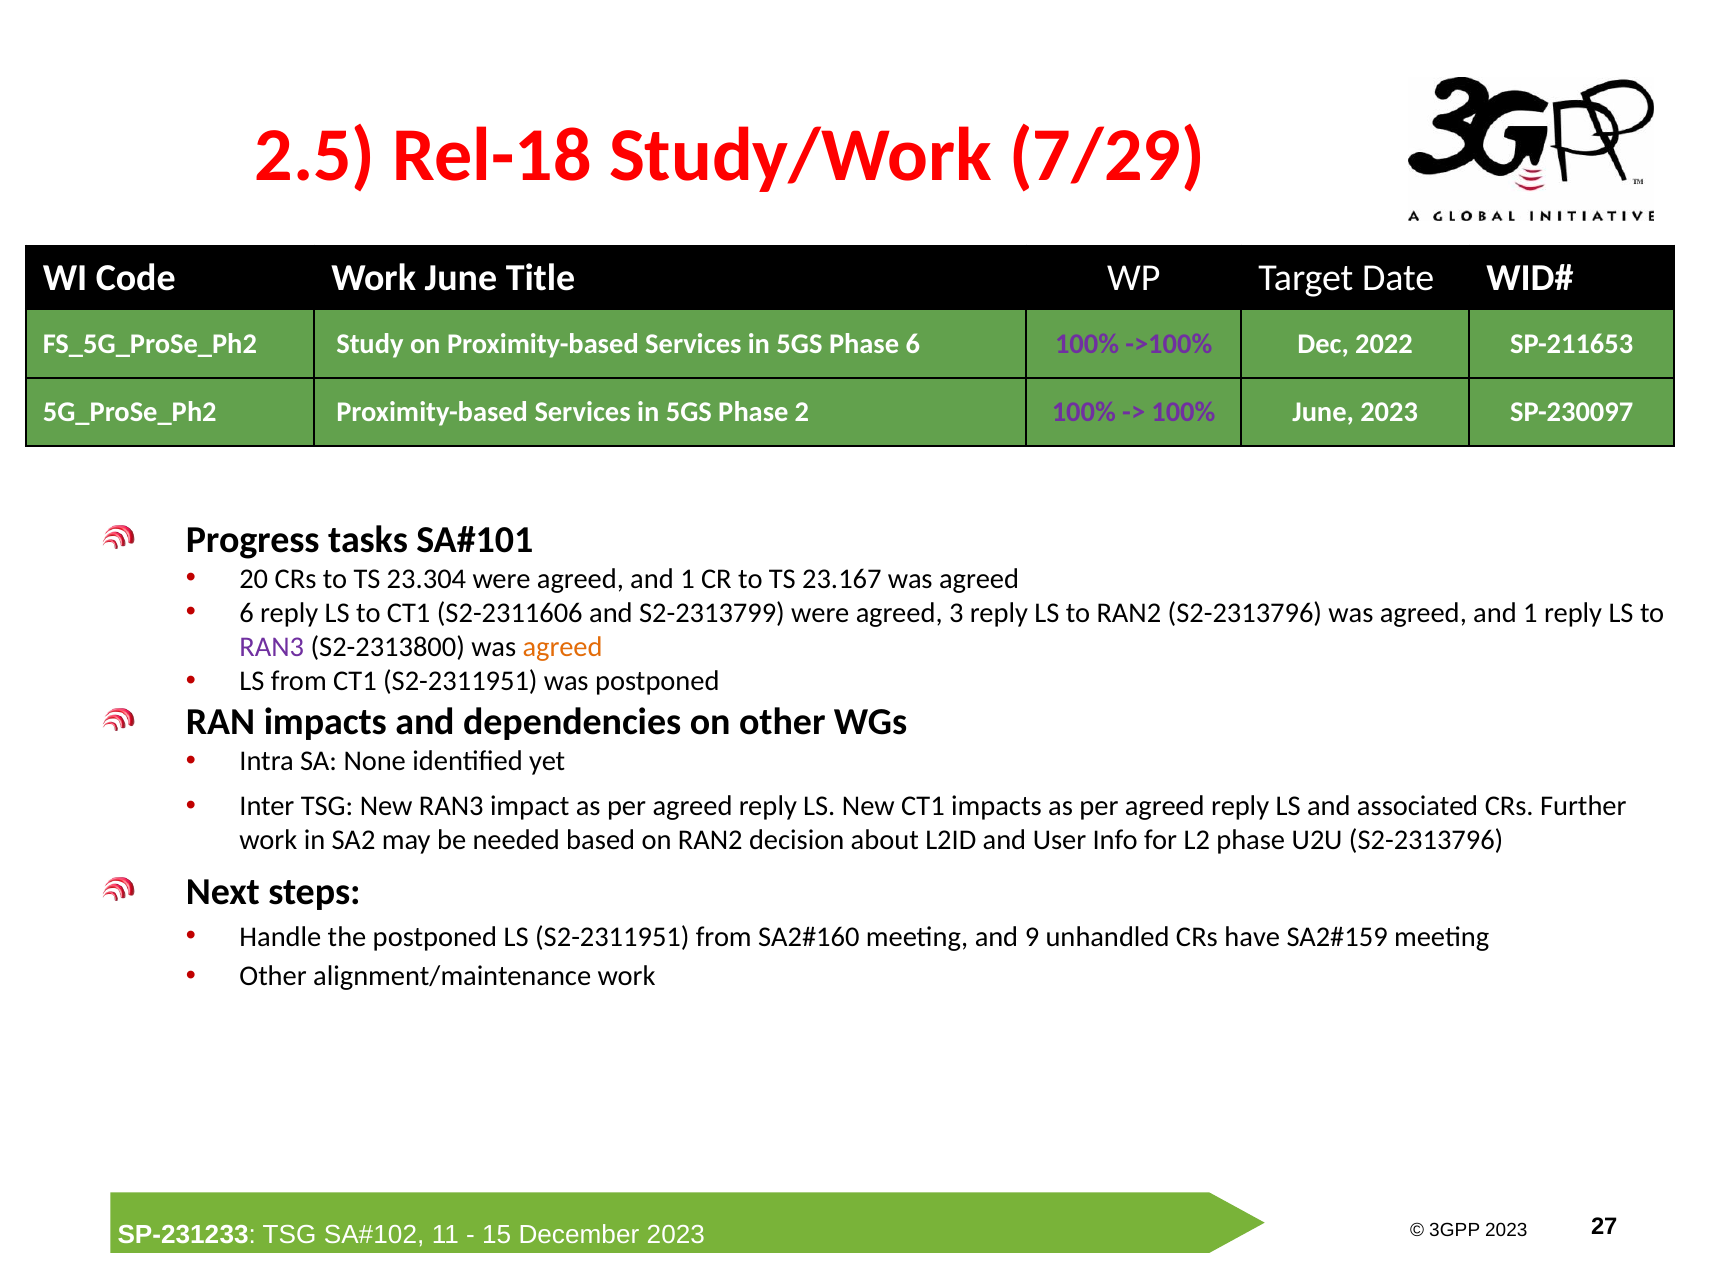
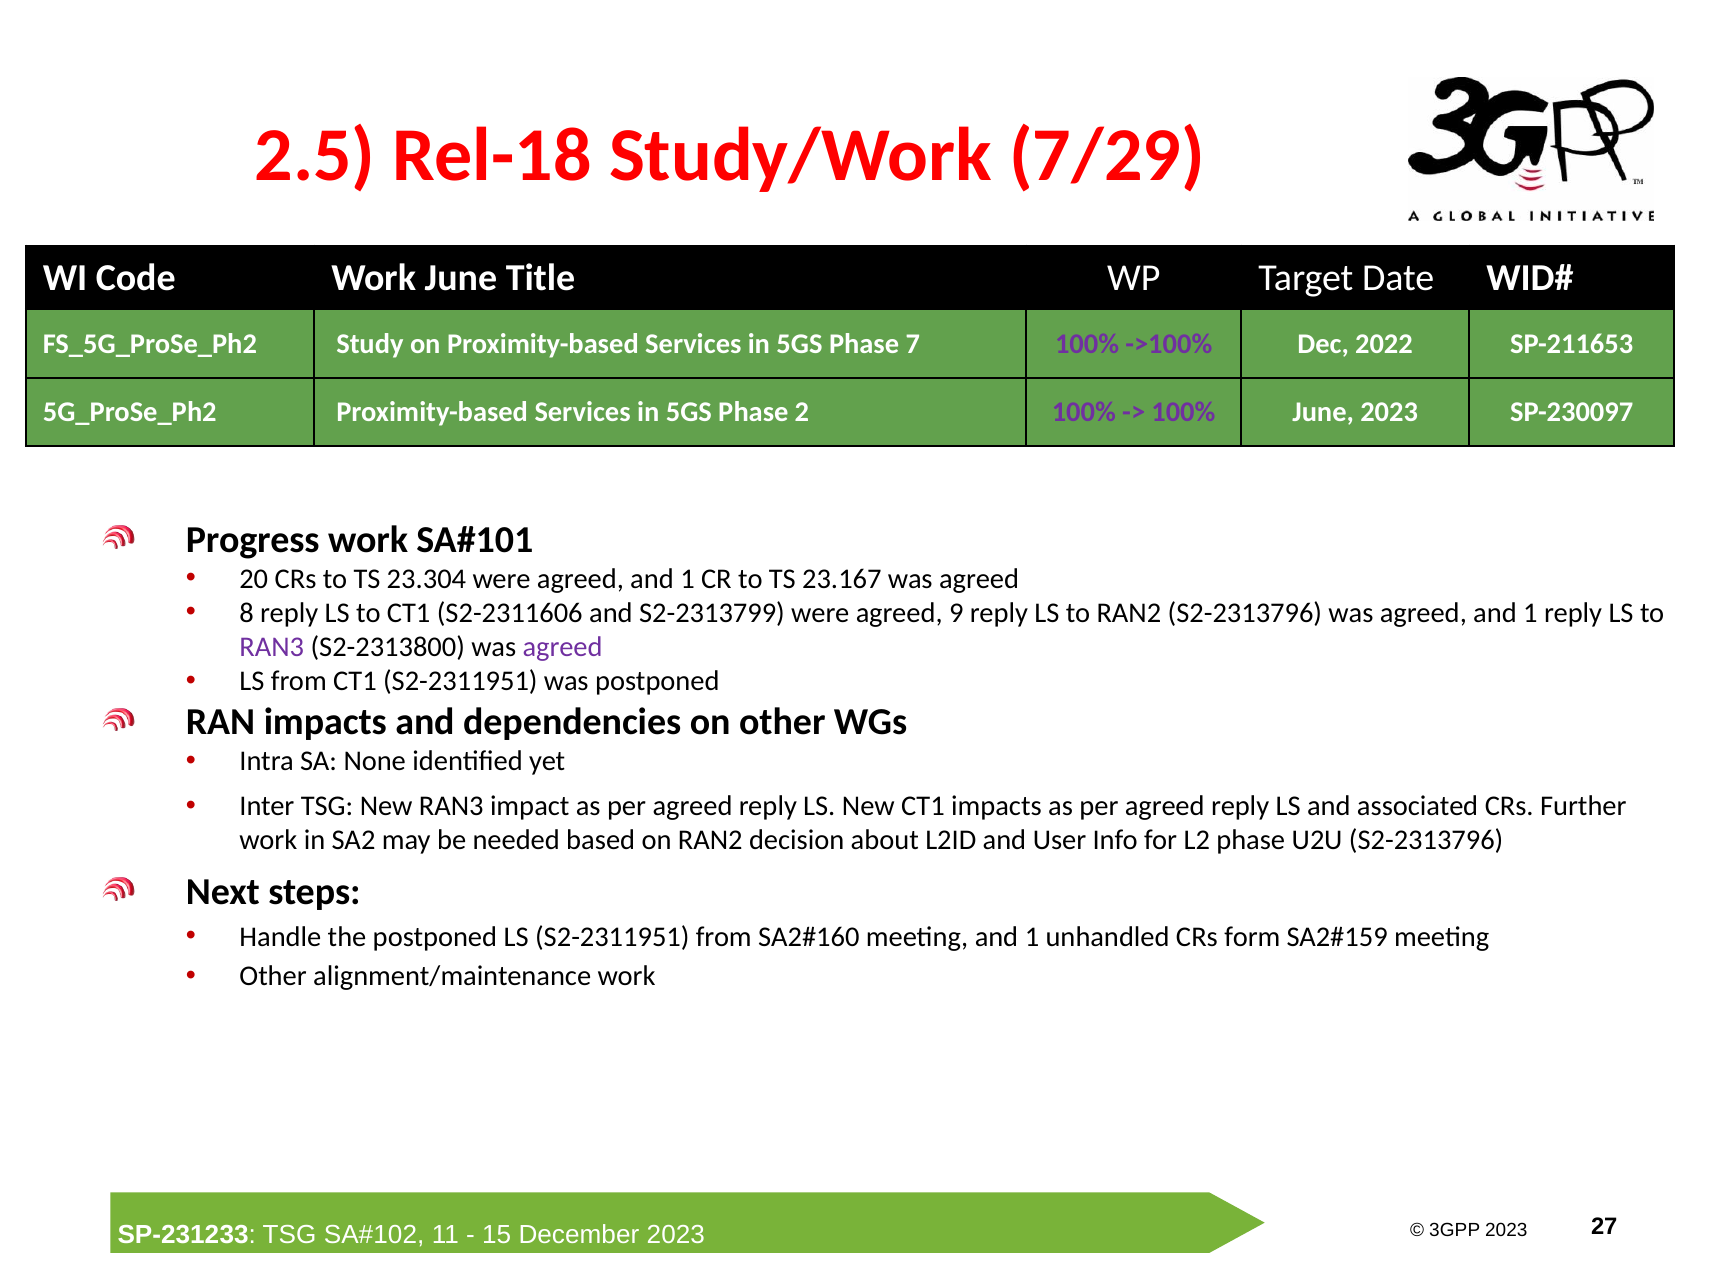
Phase 6: 6 -> 7
Progress tasks: tasks -> work
6 at (247, 613): 6 -> 8
3: 3 -> 9
agreed at (563, 647) colour: orange -> purple
meeting and 9: 9 -> 1
have: have -> form
